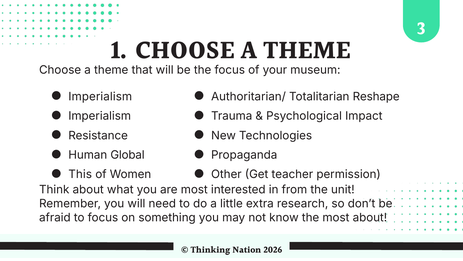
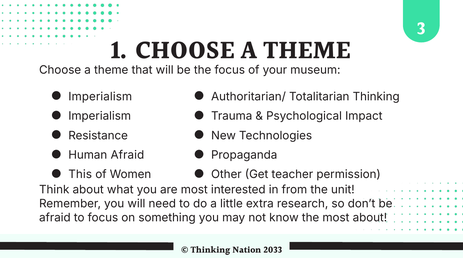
Totalitarian Reshape: Reshape -> Thinking
Human Global: Global -> Afraid
2026: 2026 -> 2033
